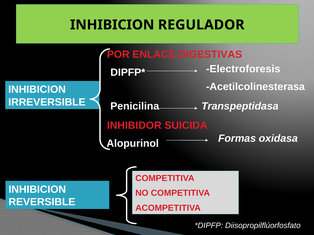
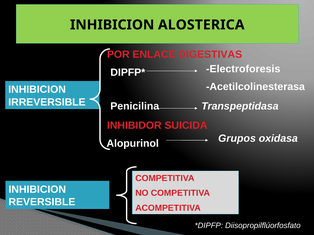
REGULADOR: REGULADOR -> ALOSTERICA
Formas: Formas -> Grupos
